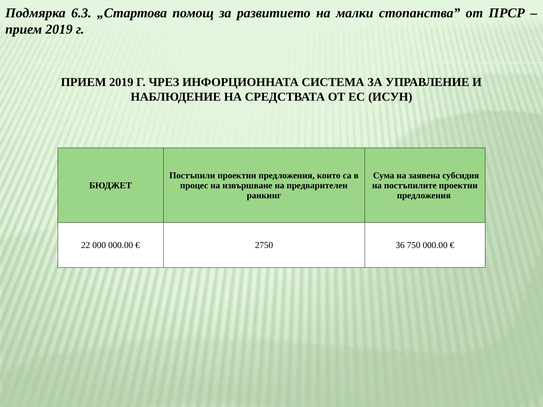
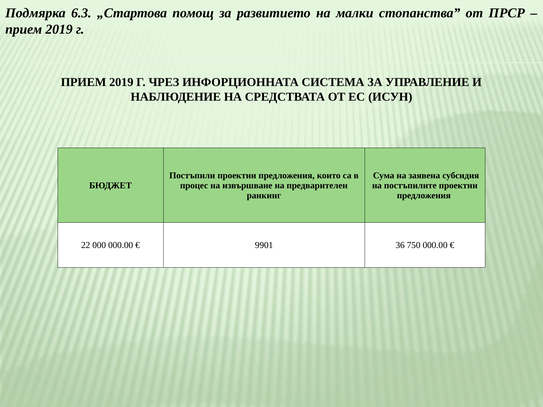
2750: 2750 -> 9901
